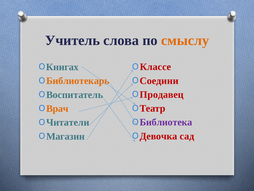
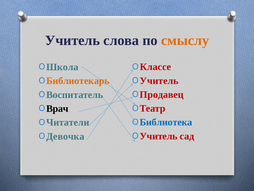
Книгах: Книгах -> Школа
Соедини at (159, 81): Соедини -> Учитель
Врач colour: orange -> black
Библиотека colour: purple -> blue
Девочка at (159, 136): Девочка -> Учитель
Магазин: Магазин -> Девочка
